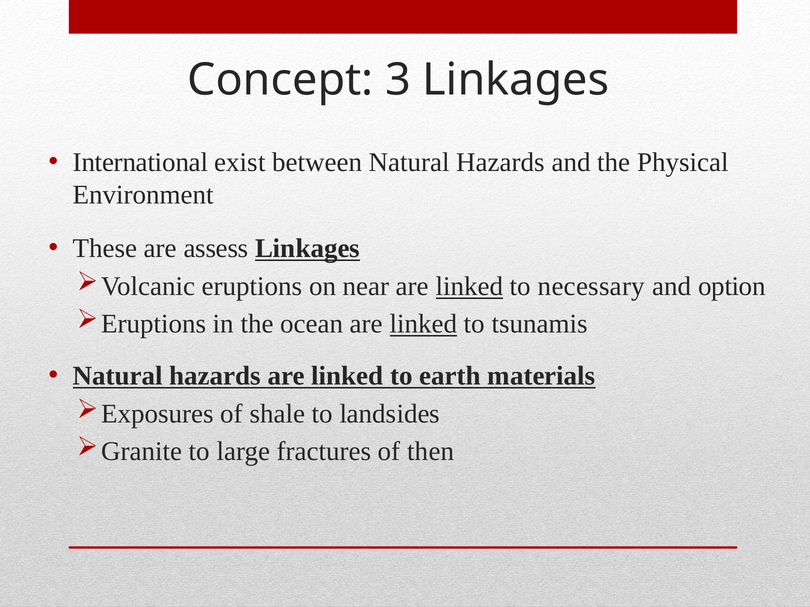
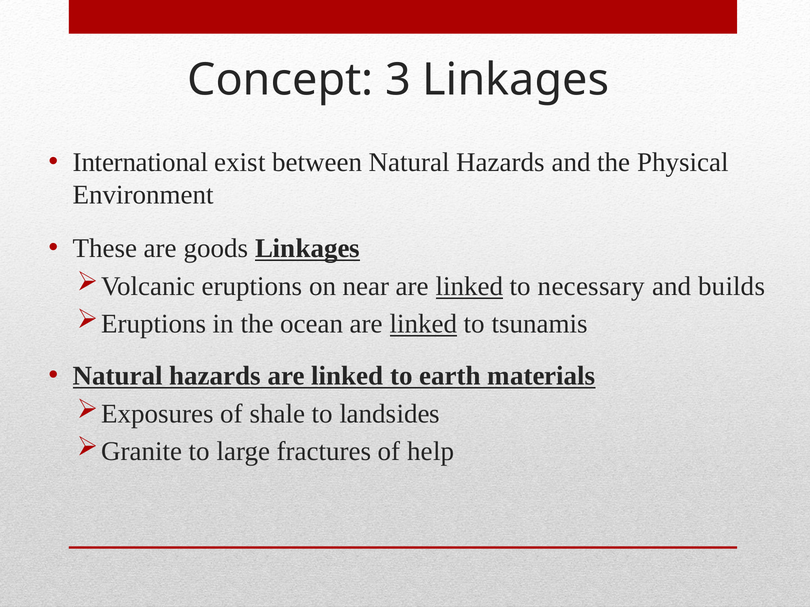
assess: assess -> goods
option: option -> builds
then: then -> help
